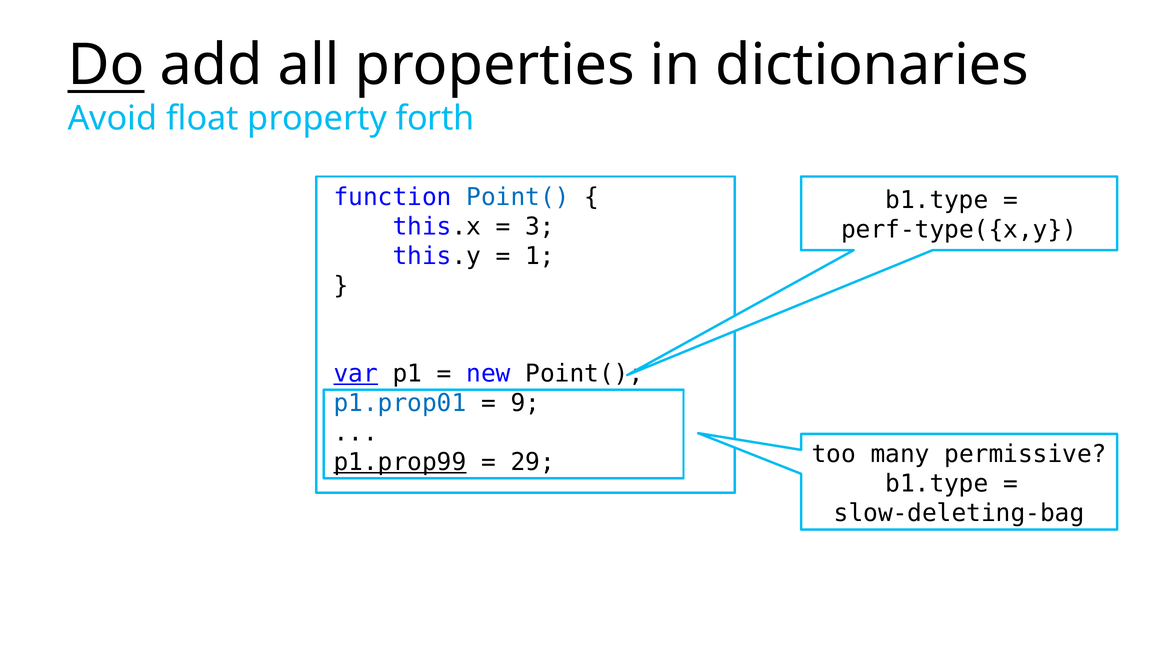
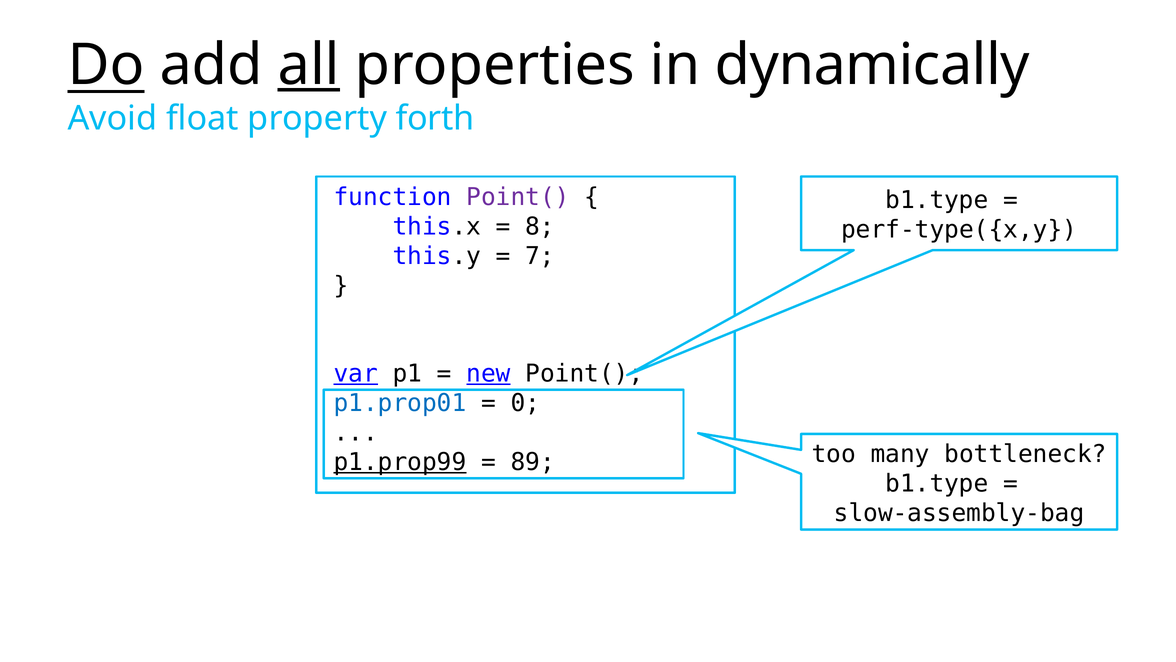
all underline: none -> present
dictionaries: dictionaries -> dynamically
Point( at (518, 197) colour: blue -> purple
3: 3 -> 8
1: 1 -> 7
new underline: none -> present
9: 9 -> 0
permissive: permissive -> bottleneck
29: 29 -> 89
slow-deleting-bag: slow-deleting-bag -> slow-assembly-bag
